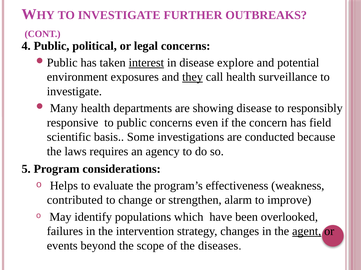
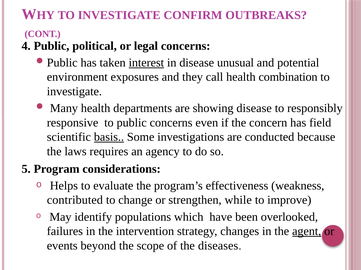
FURTHER: FURTHER -> CONFIRM
explore: explore -> unusual
they underline: present -> none
surveillance: surveillance -> combination
basis underline: none -> present
alarm: alarm -> while
